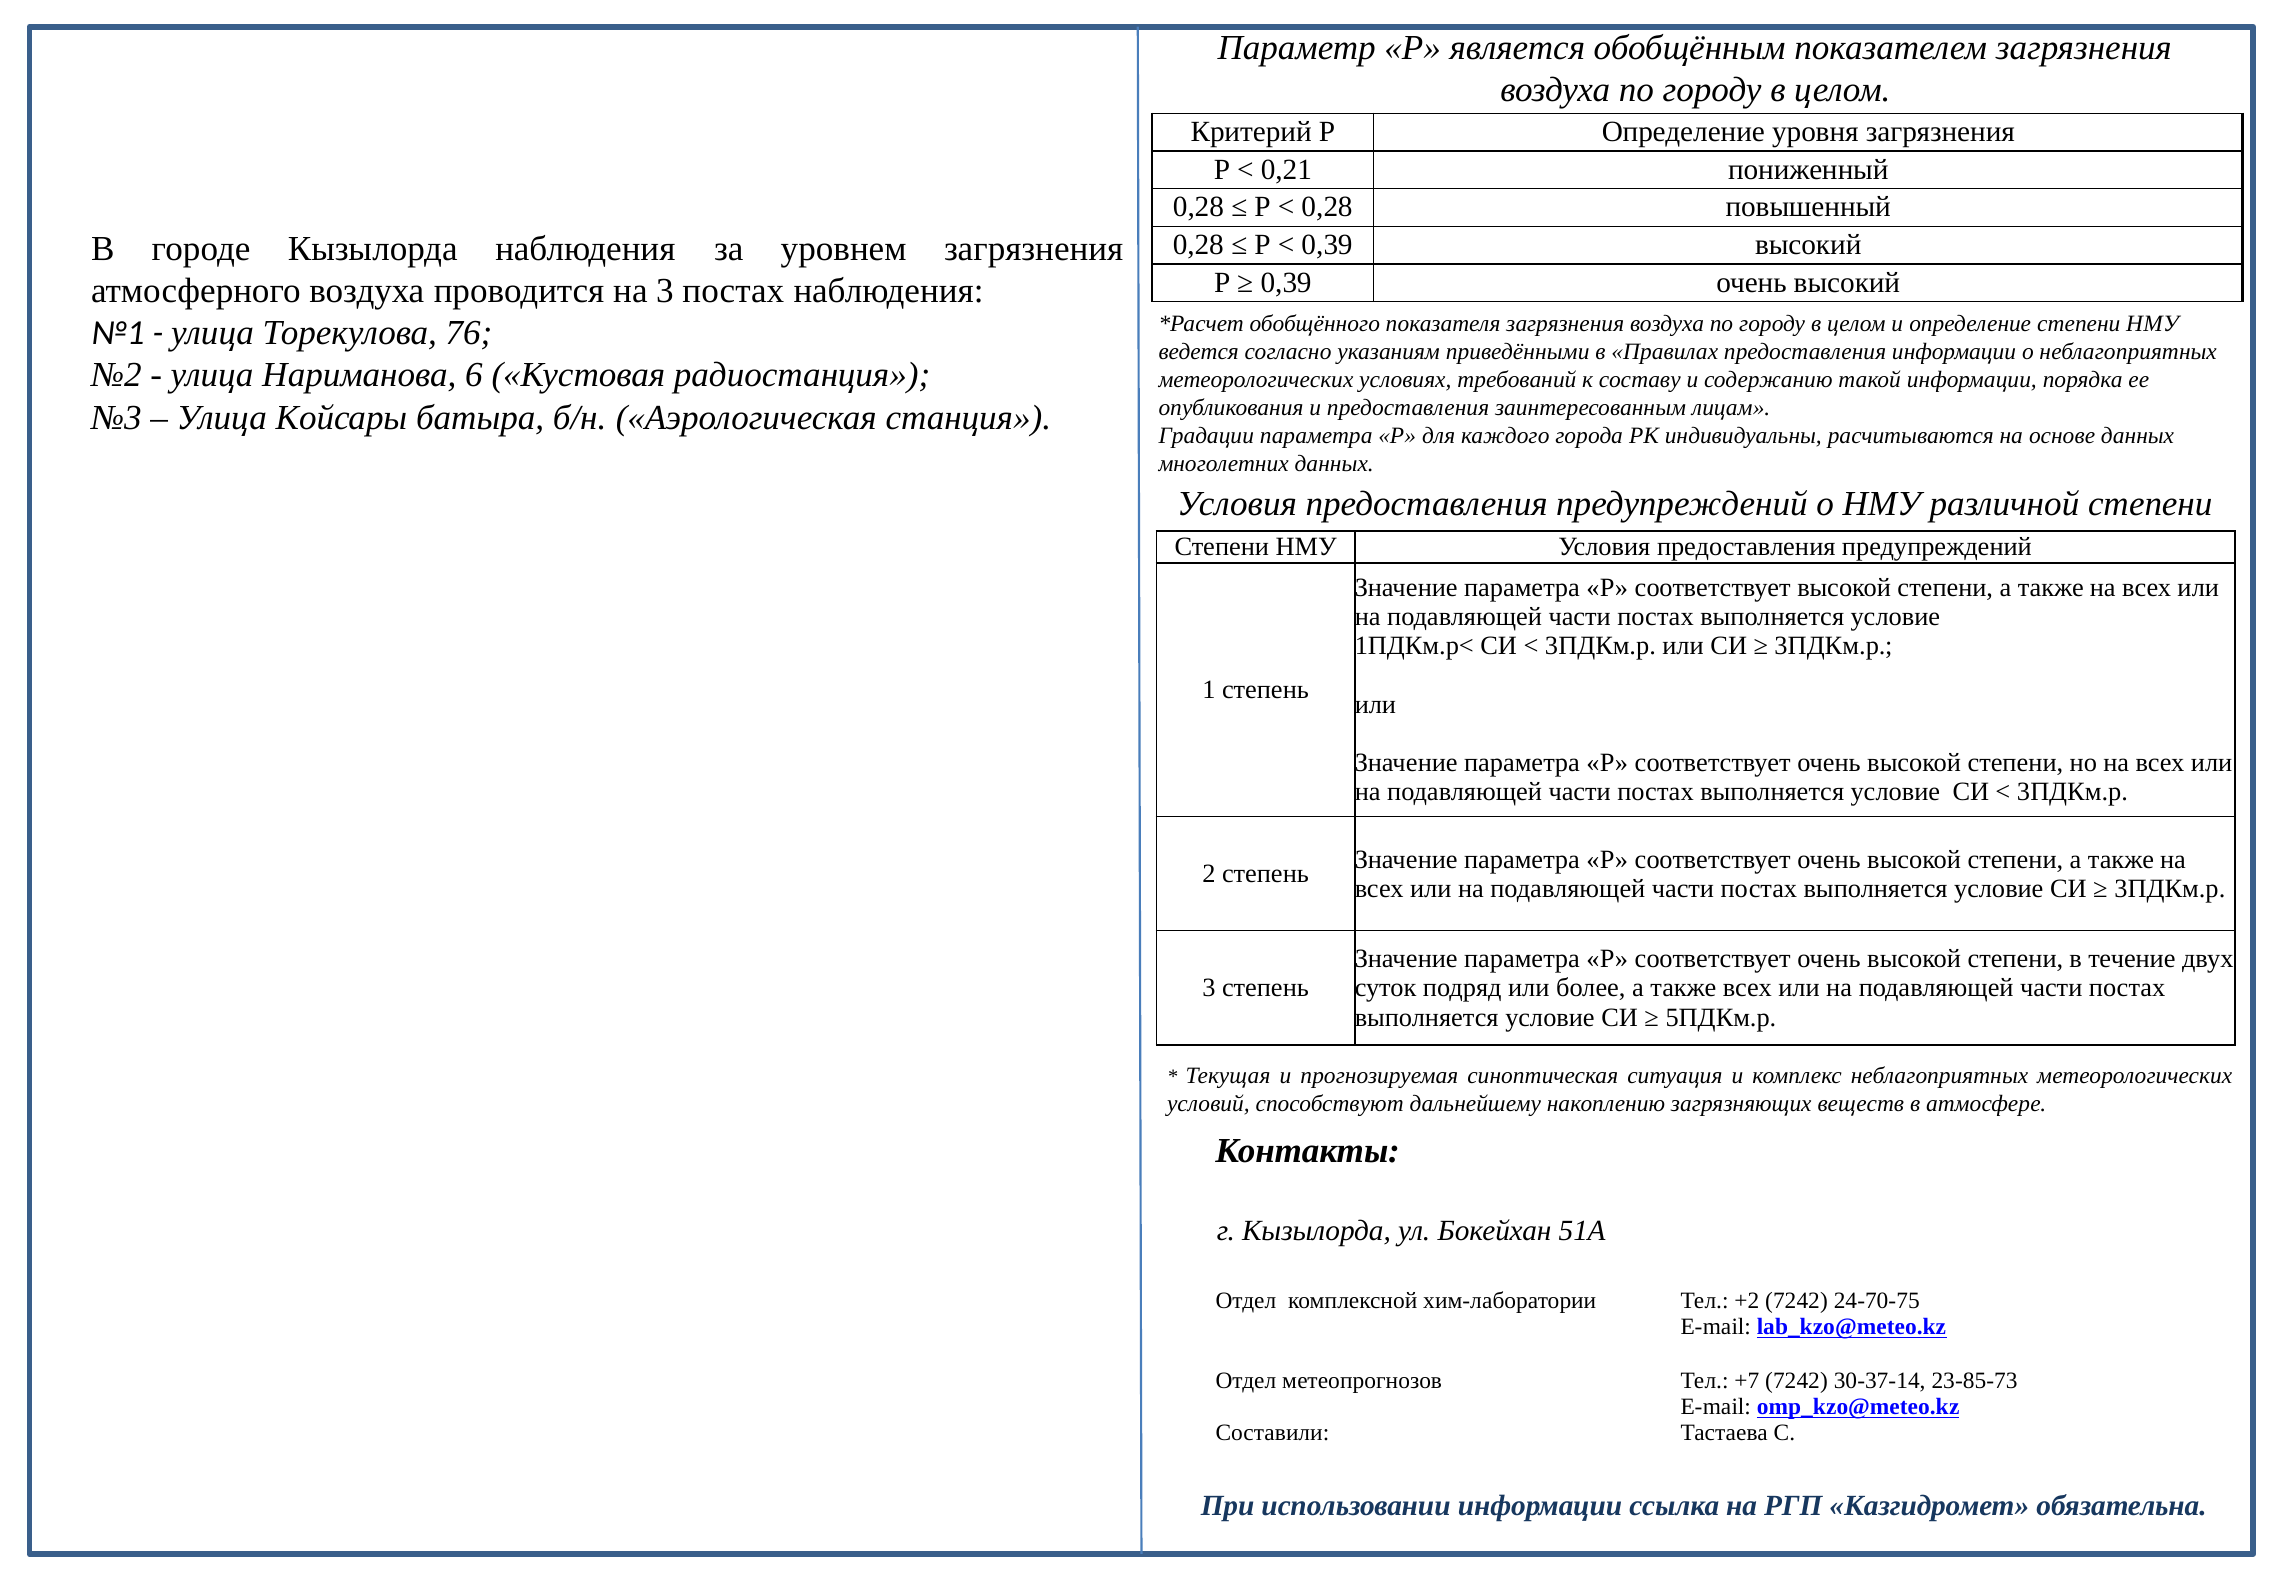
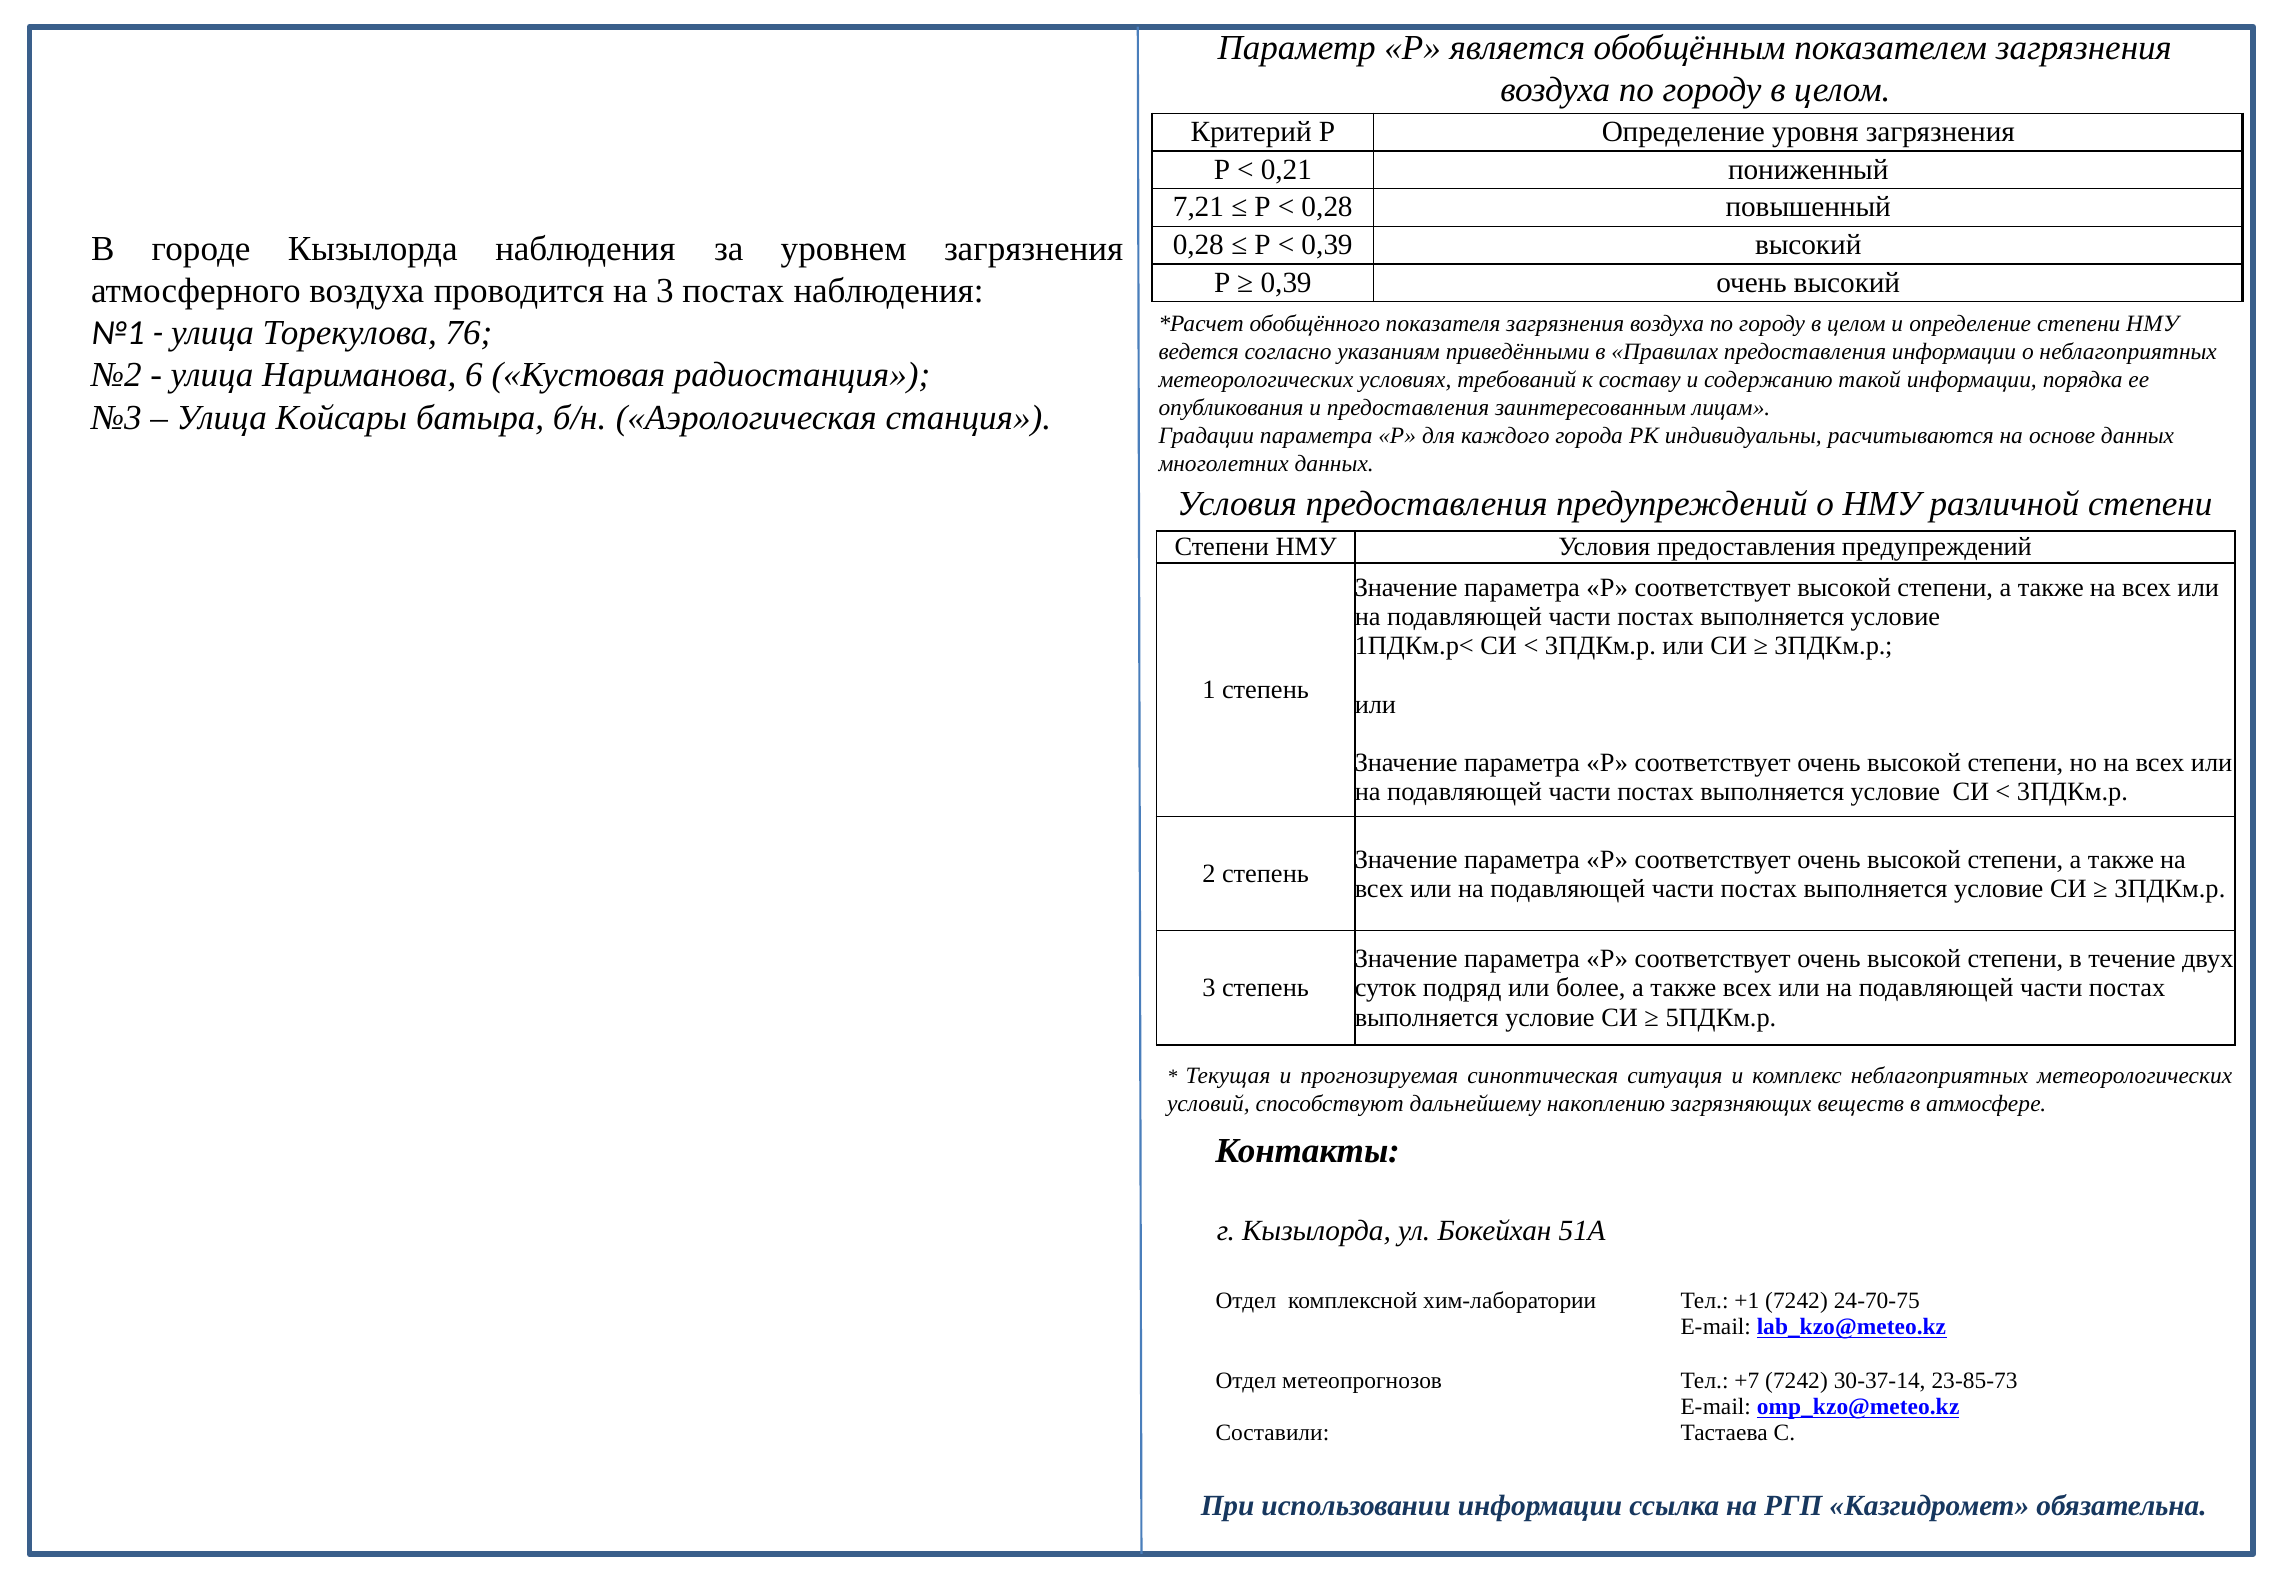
0,28 at (1198, 207): 0,28 -> 7,21
+2: +2 -> +1
